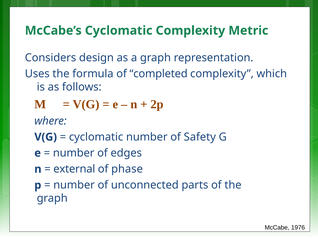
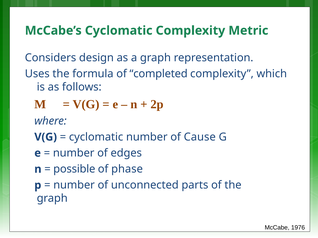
Safety: Safety -> Cause
external: external -> possible
